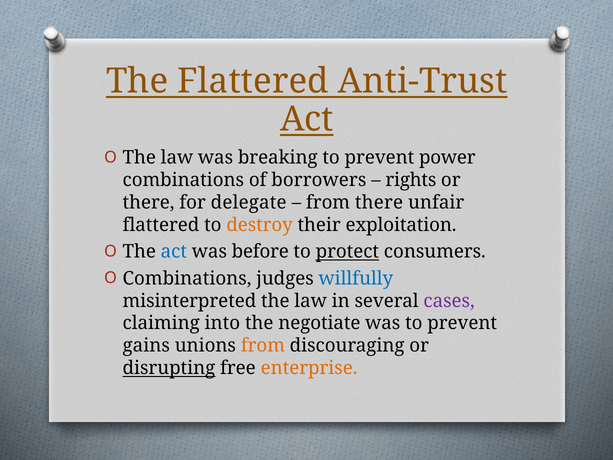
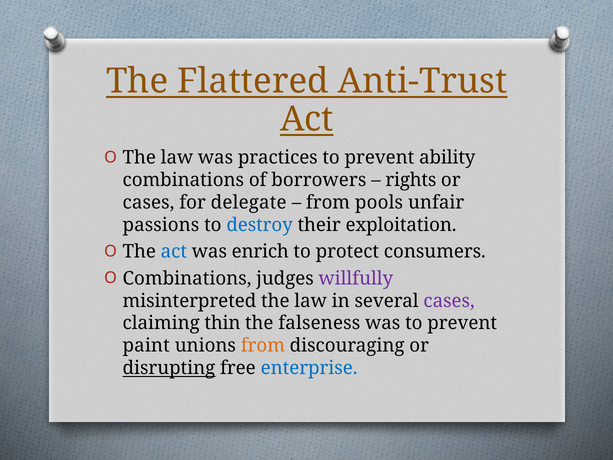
breaking: breaking -> practices
power: power -> ability
there at (149, 203): there -> cases
from there: there -> pools
flattered at (161, 225): flattered -> passions
destroy colour: orange -> blue
before: before -> enrich
protect underline: present -> none
willfully colour: blue -> purple
into: into -> thin
negotiate: negotiate -> falseness
gains: gains -> paint
enterprise colour: orange -> blue
